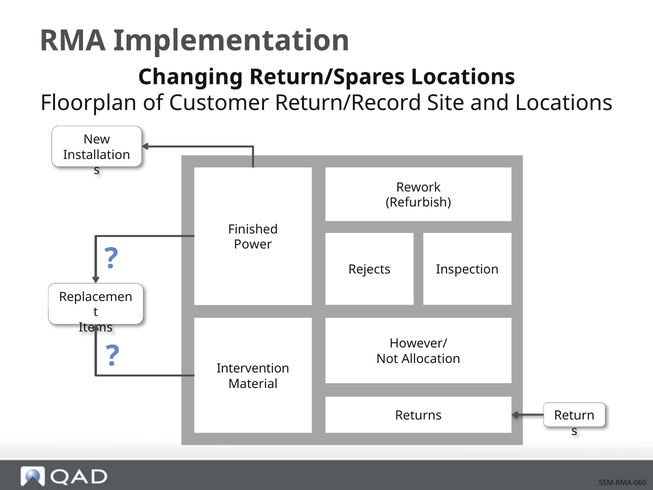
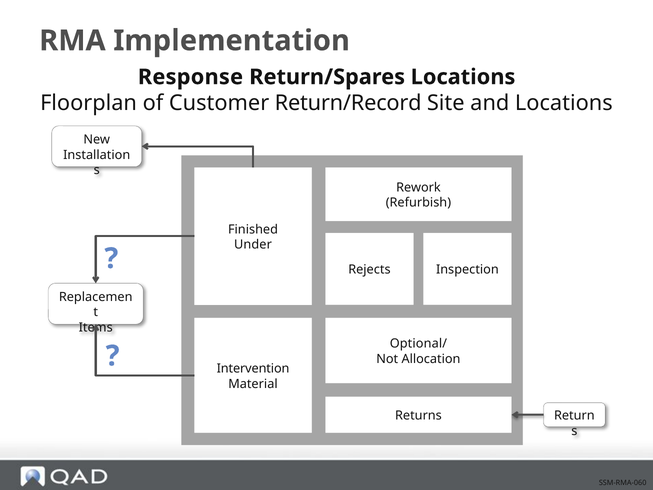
Changing: Changing -> Response
Power: Power -> Under
However/: However/ -> Optional/
